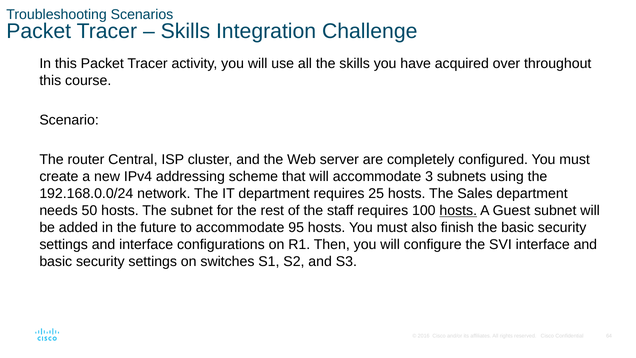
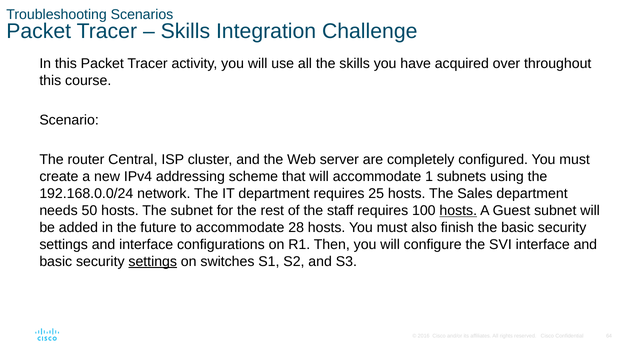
3: 3 -> 1
95: 95 -> 28
settings at (153, 261) underline: none -> present
